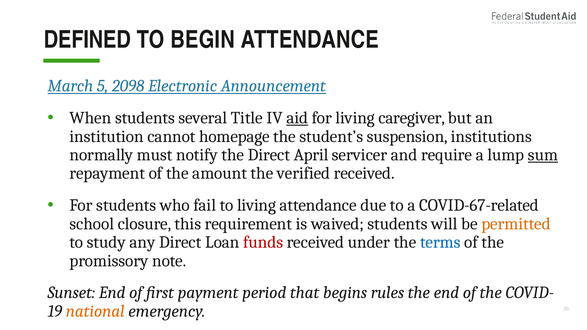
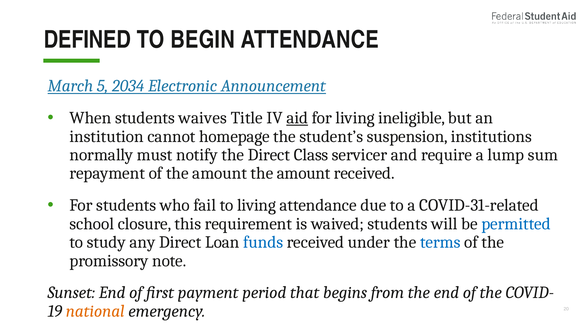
2098: 2098 -> 2034
several: several -> waives
caregiver: caregiver -> ineligible
April: April -> Class
sum underline: present -> none
amount the verified: verified -> amount
COVID-67-related: COVID-67-related -> COVID-31-related
permitted colour: orange -> blue
funds colour: red -> blue
rules: rules -> from
